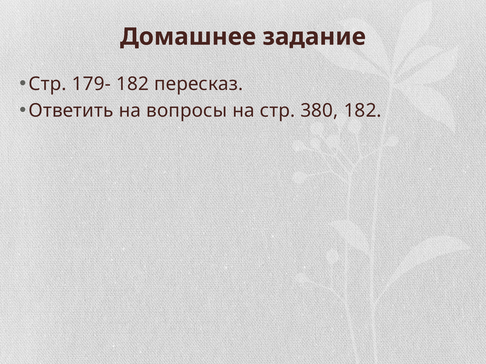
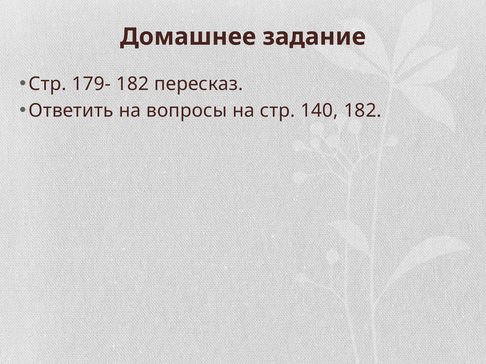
380: 380 -> 140
